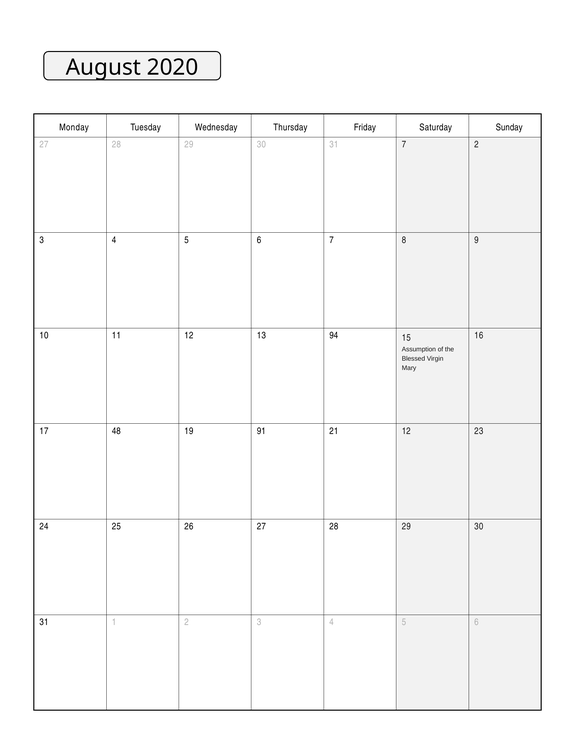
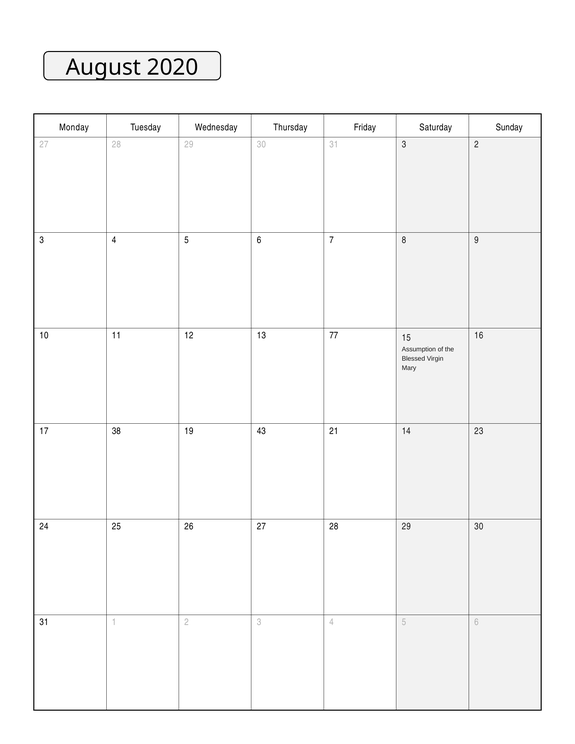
31 7: 7 -> 3
94: 94 -> 77
48: 48 -> 38
91: 91 -> 43
21 12: 12 -> 14
